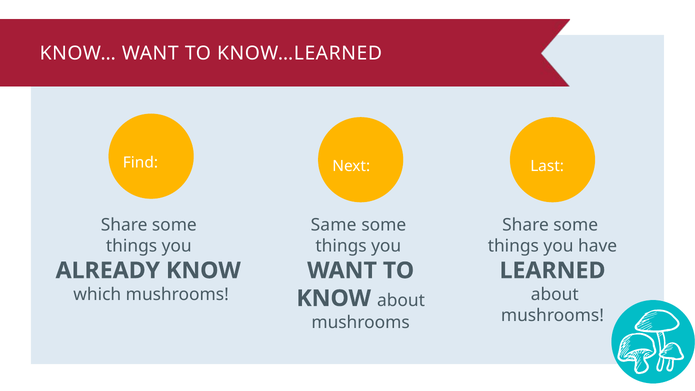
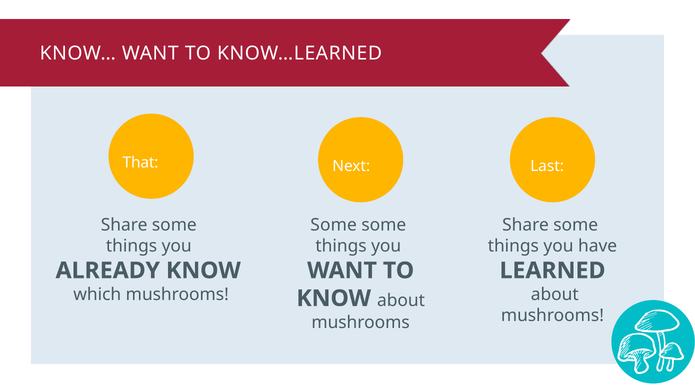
Find: Find -> That
Same at (334, 225): Same -> Some
